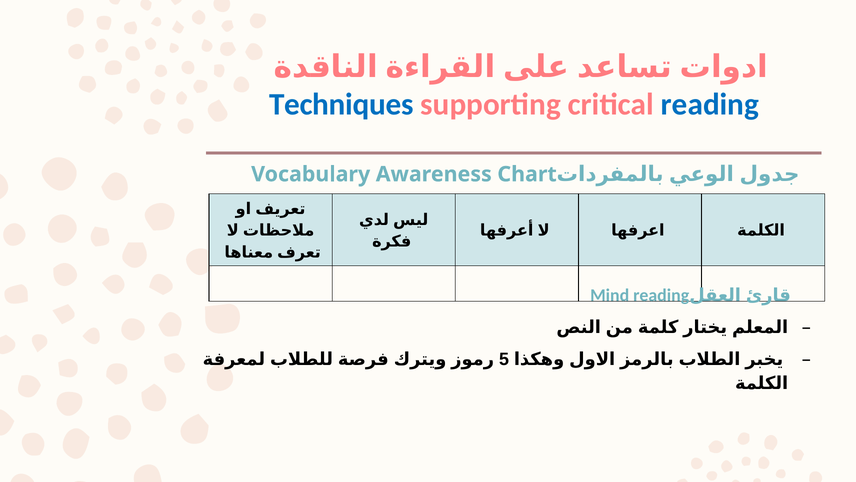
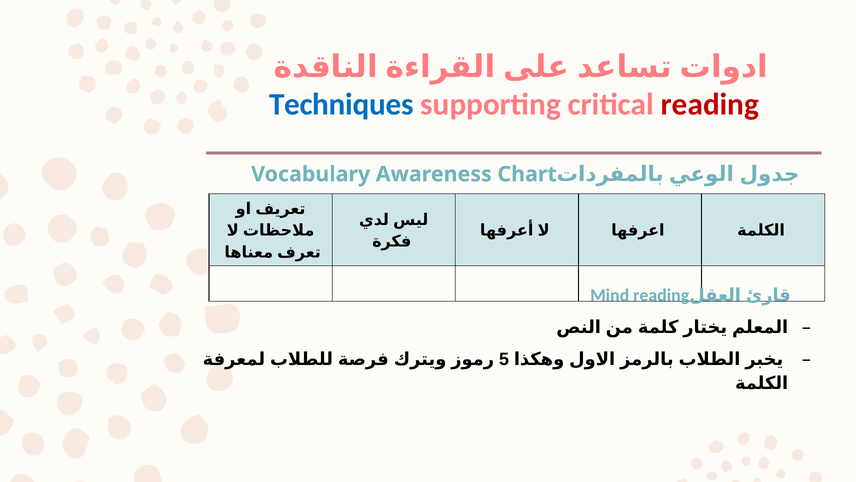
reading at (710, 104) colour: blue -> red
